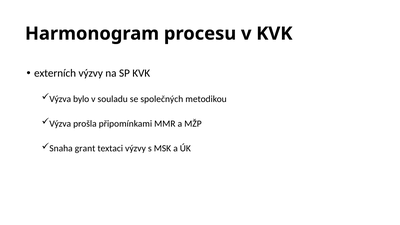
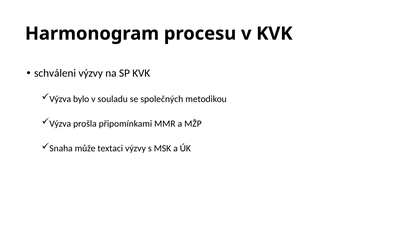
externích: externích -> schváleni
grant: grant -> může
